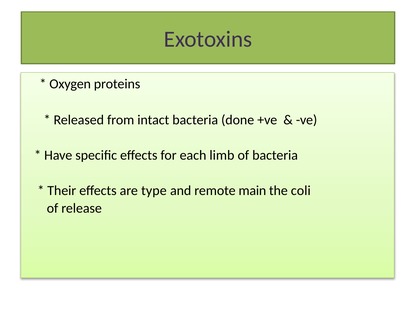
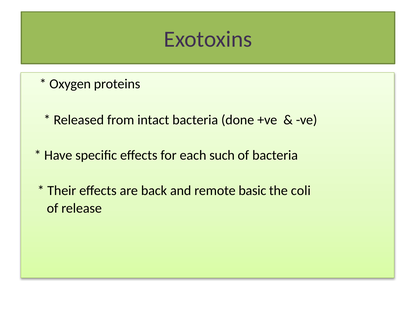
limb: limb -> such
type: type -> back
main: main -> basic
